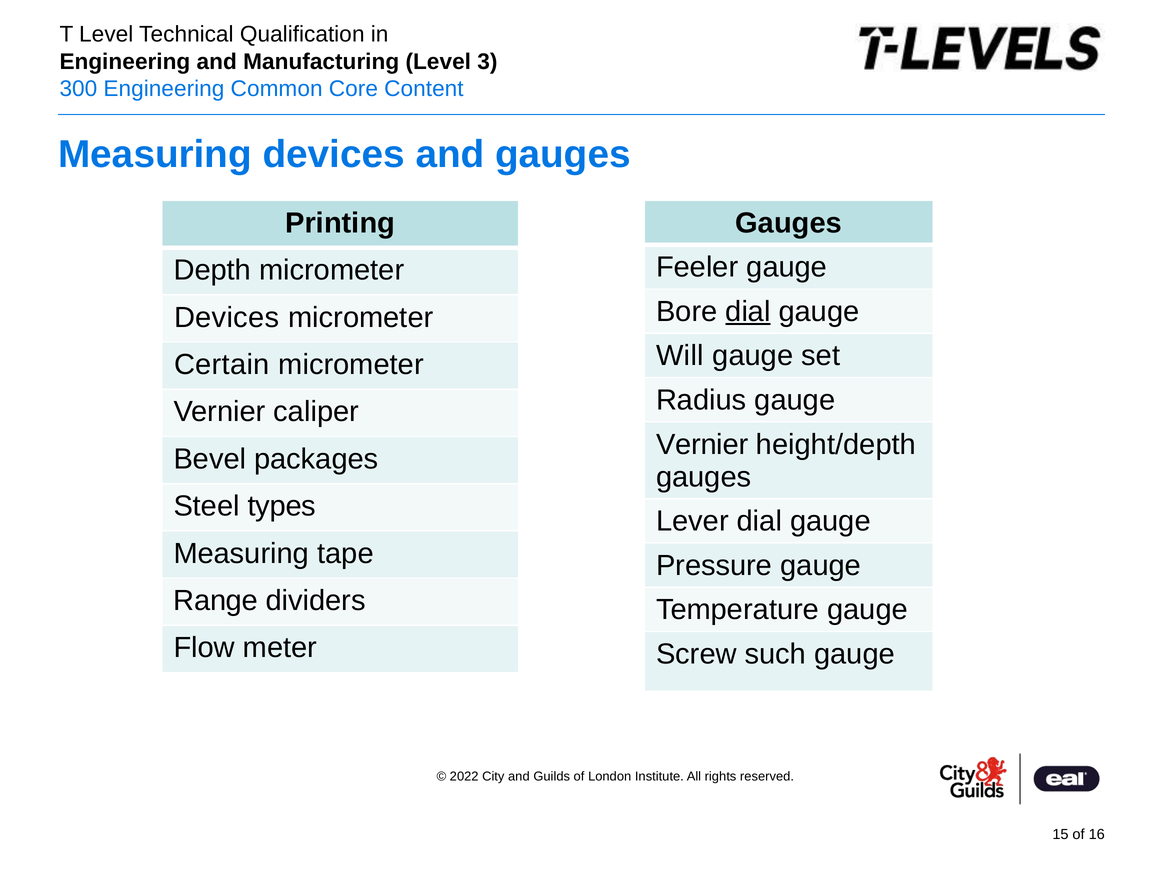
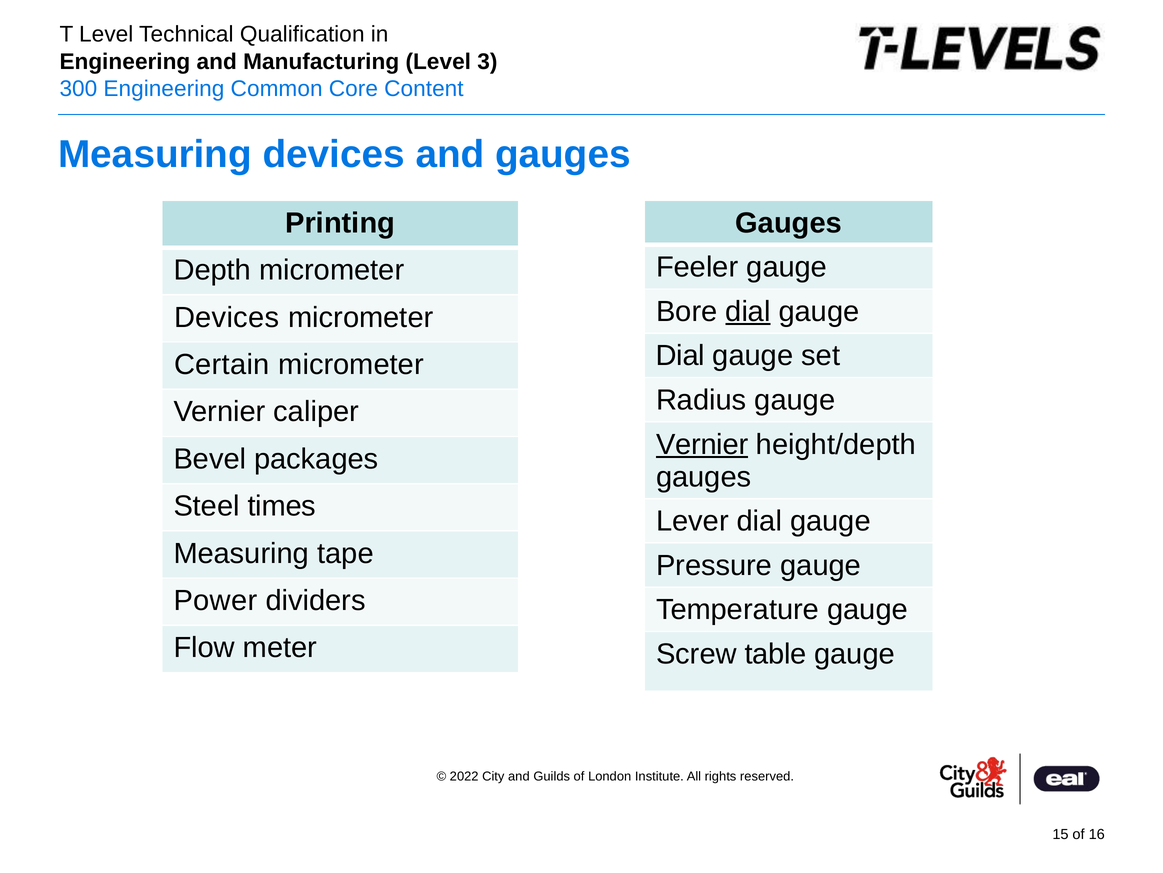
Will at (680, 356): Will -> Dial
Vernier at (702, 444) underline: none -> present
types: types -> times
Range: Range -> Power
such: such -> table
